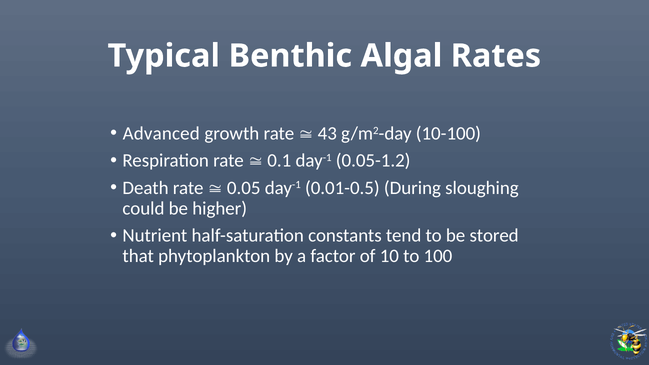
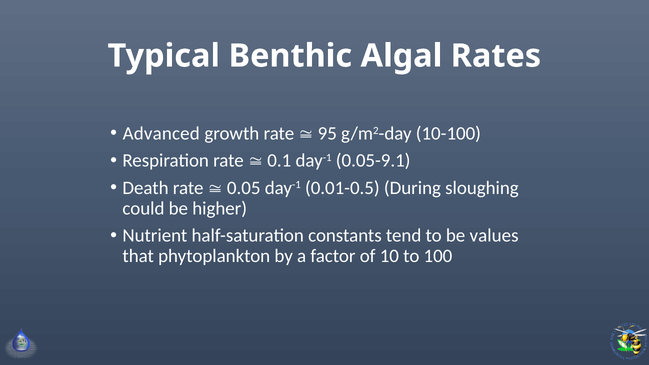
43: 43 -> 95
0.05-1.2: 0.05-1.2 -> 0.05-9.1
stored: stored -> values
